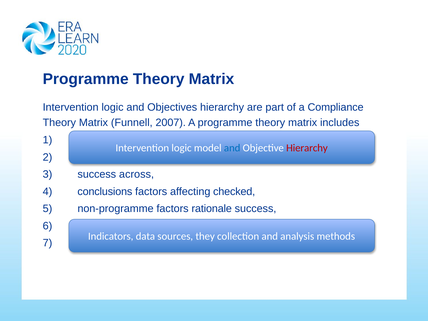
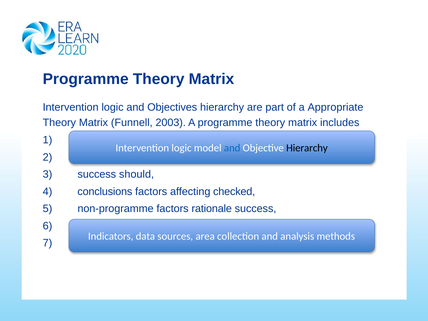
Compliance: Compliance -> Appropriate
2007: 2007 -> 2003
Hierarchy at (307, 148) colour: red -> black
across: across -> should
they: they -> area
